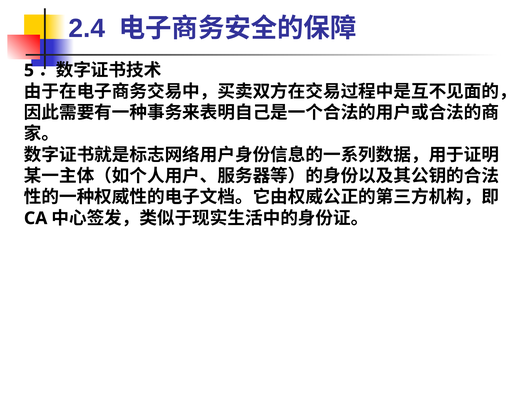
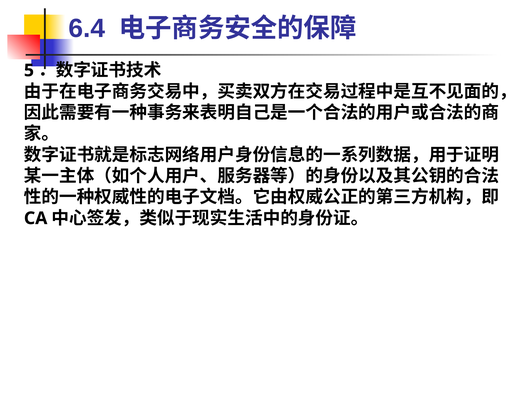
2.4: 2.4 -> 6.4
